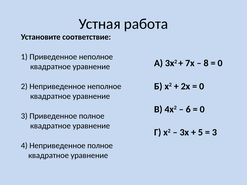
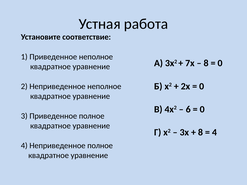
5 at (200, 133): 5 -> 8
3 at (214, 133): 3 -> 4
